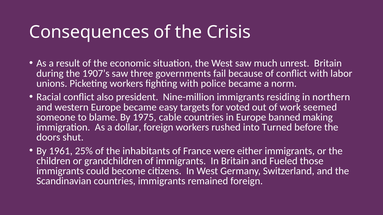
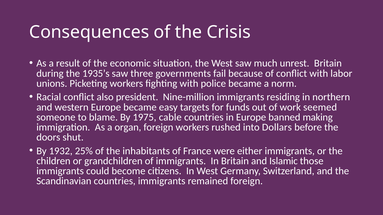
1907’s: 1907’s -> 1935’s
voted: voted -> funds
dollar: dollar -> organ
Turned: Turned -> Dollars
1961: 1961 -> 1932
Fueled: Fueled -> Islamic
